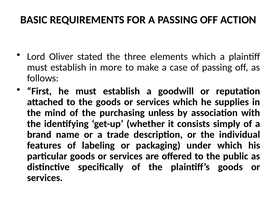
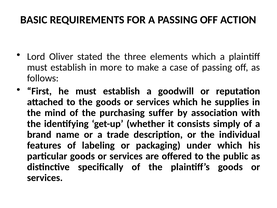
unless: unless -> suffer
